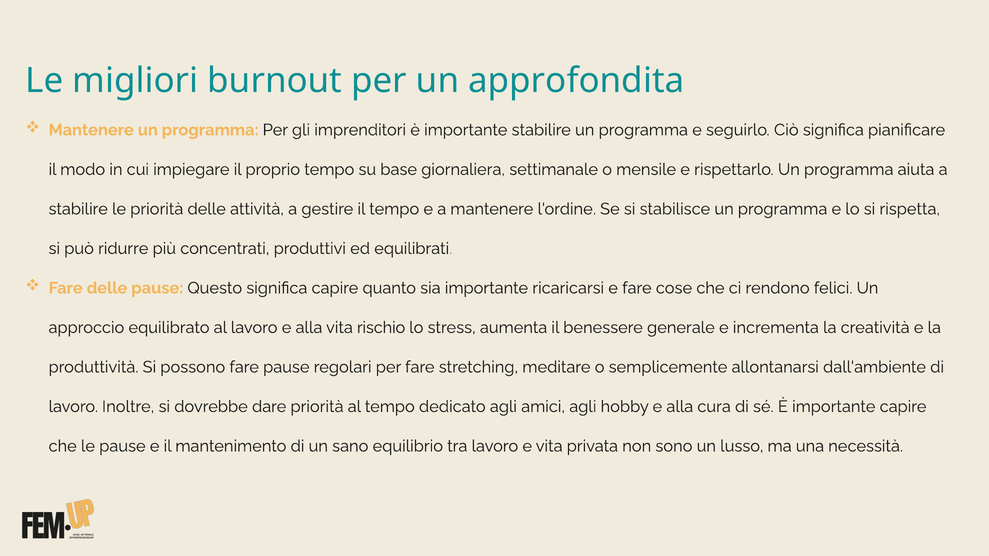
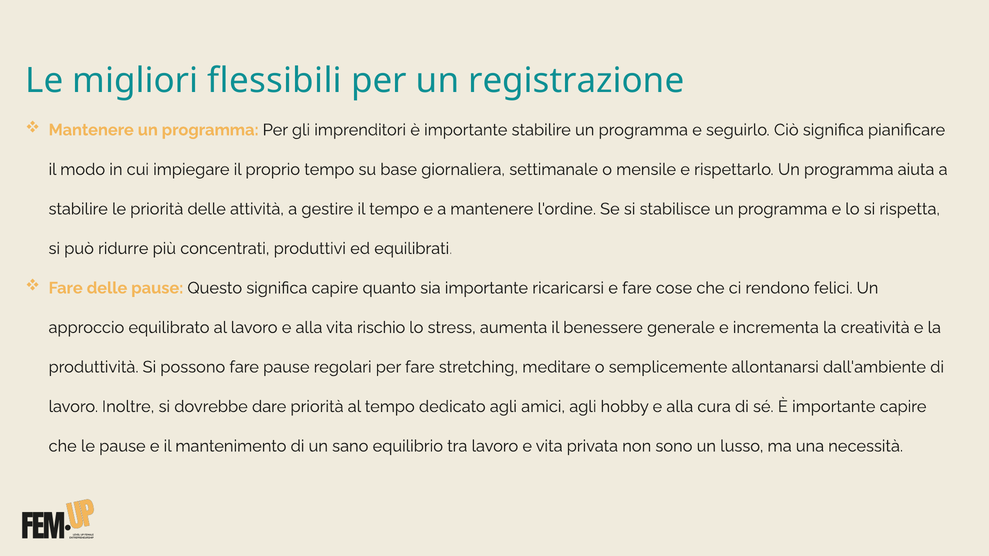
burnout: burnout -> flessibili
approfondita: approfondita -> registrazione
